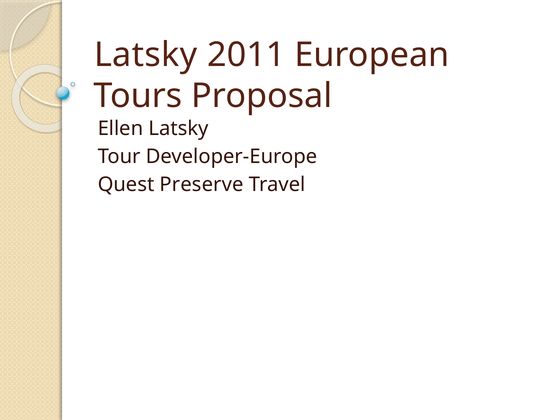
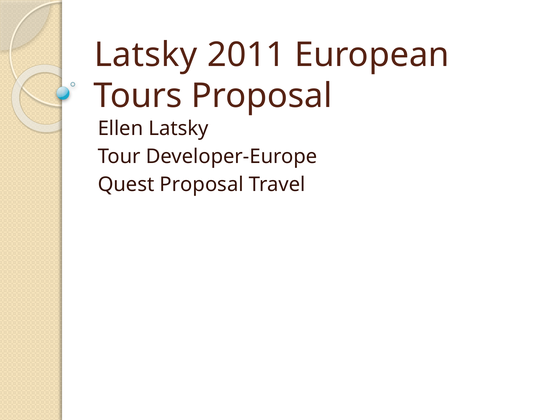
Quest Preserve: Preserve -> Proposal
